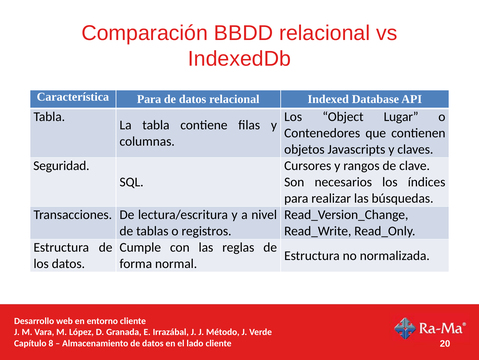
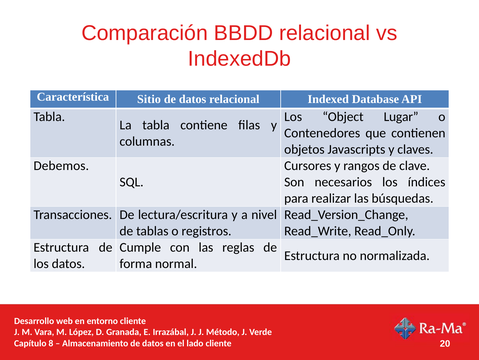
Característica Para: Para -> Sitio
Seguridad: Seguridad -> Debemos
